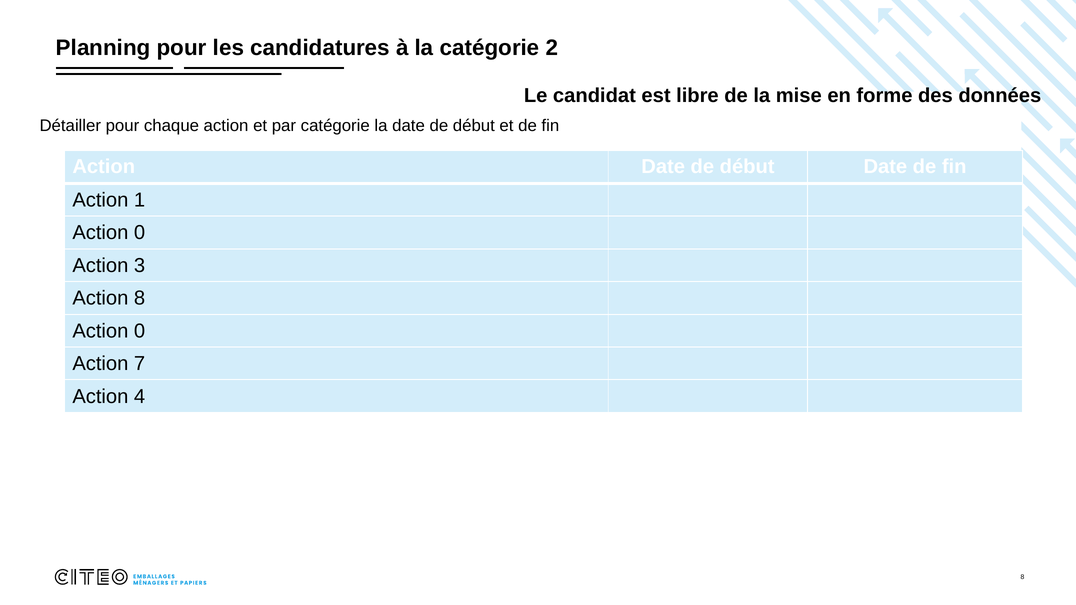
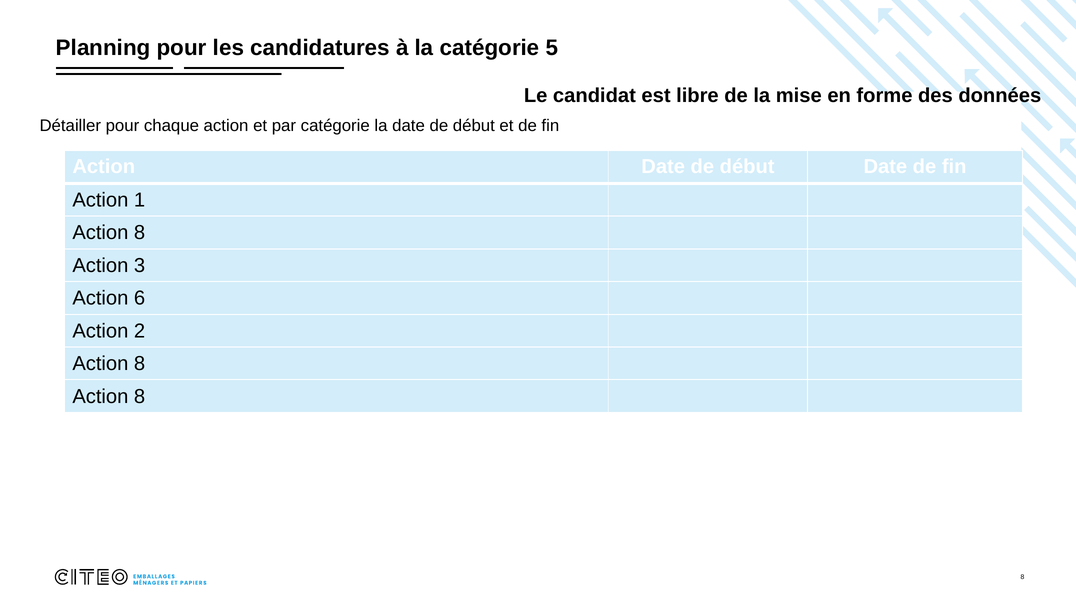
2: 2 -> 5
0 at (140, 233): 0 -> 8
Action 8: 8 -> 6
0 at (140, 331): 0 -> 2
7 at (140, 364): 7 -> 8
4 at (140, 397): 4 -> 8
